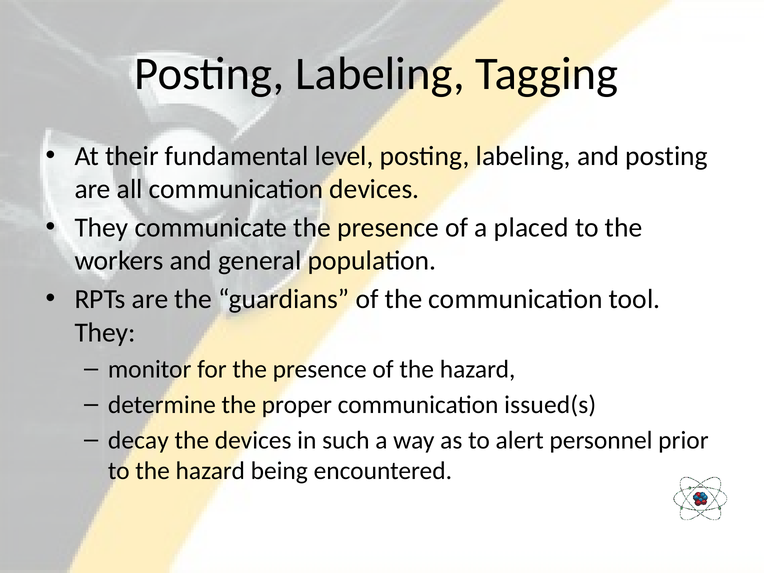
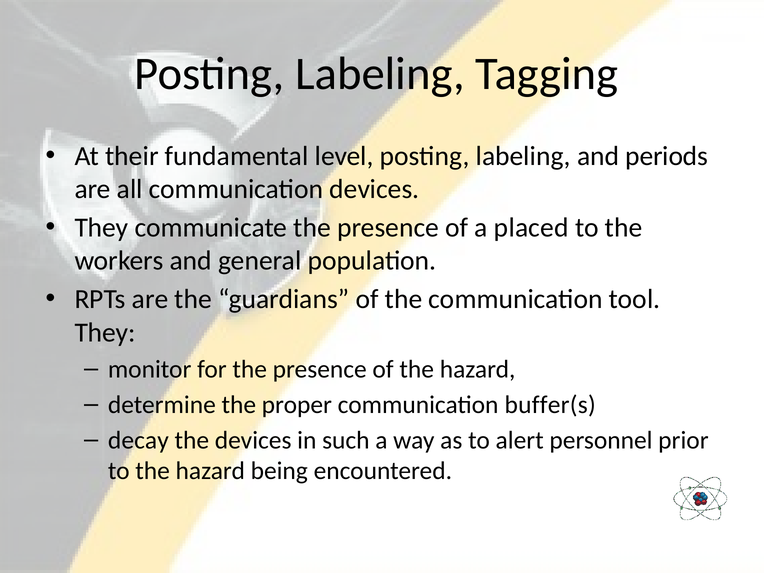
and posting: posting -> periods
issued(s: issued(s -> buffer(s
